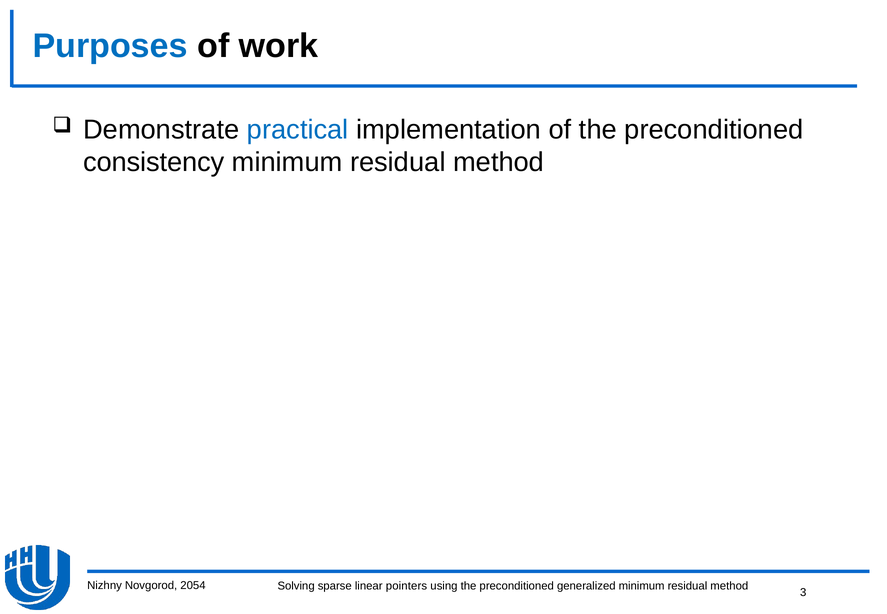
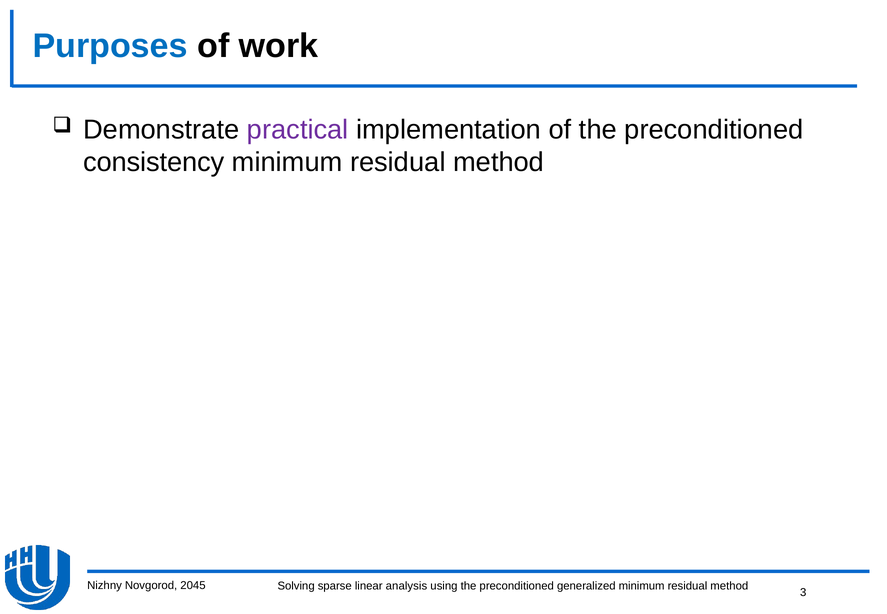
practical colour: blue -> purple
2054: 2054 -> 2045
pointers: pointers -> analysis
